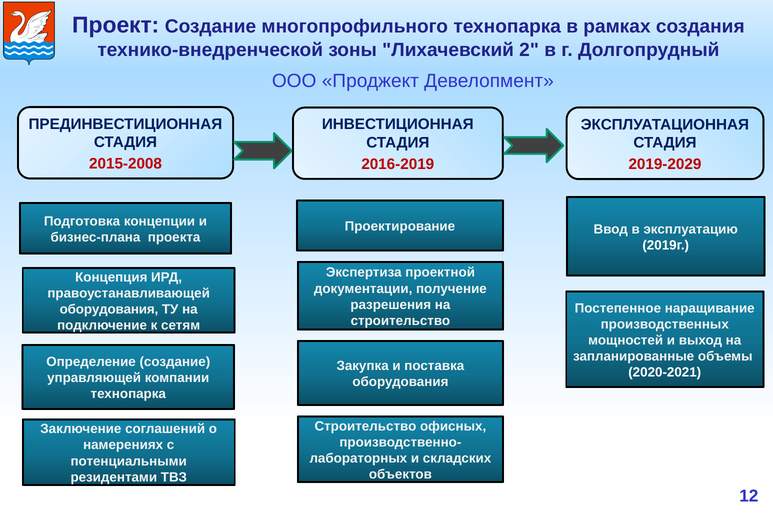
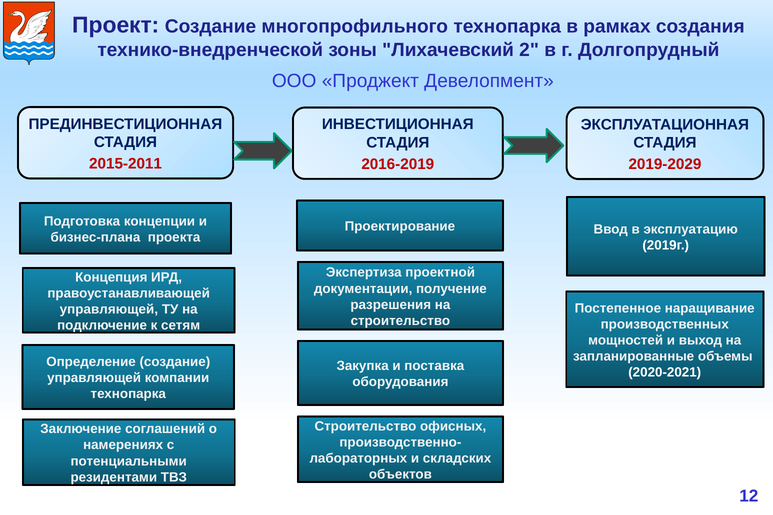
2015-2008: 2015-2008 -> 2015-2011
оборудования at (109, 309): оборудования -> управляющей
